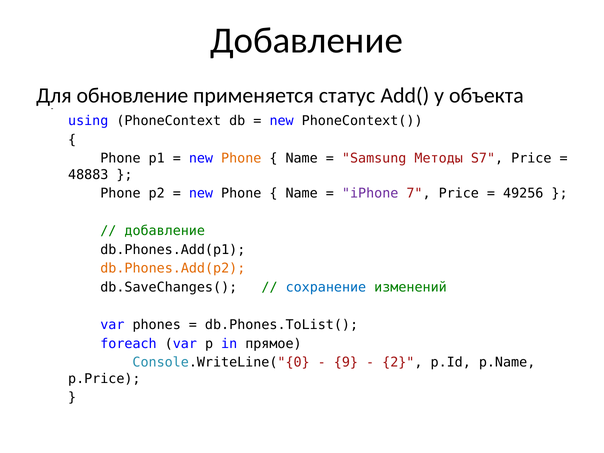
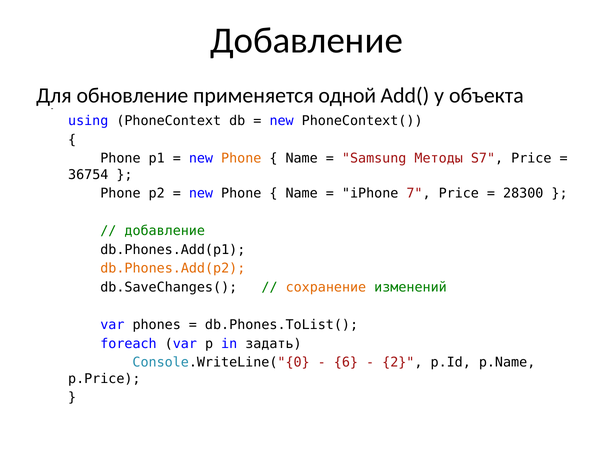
статус: статус -> одной
48883: 48883 -> 36754
iPhone colour: purple -> black
49256: 49256 -> 28300
сохранение colour: blue -> orange
прямое: прямое -> задать
9: 9 -> 6
